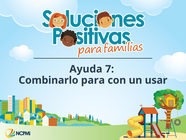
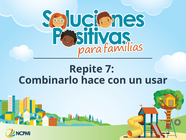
Ayuda: Ayuda -> Repite
para: para -> hace
